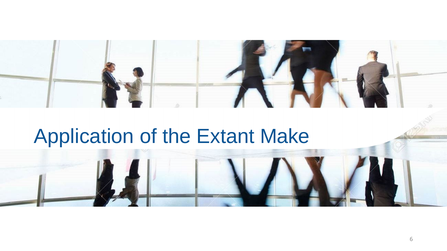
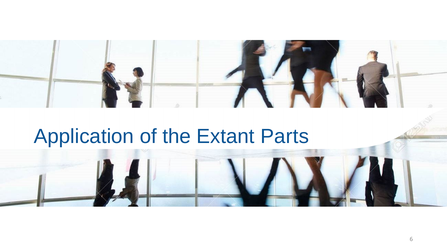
Make: Make -> Parts
